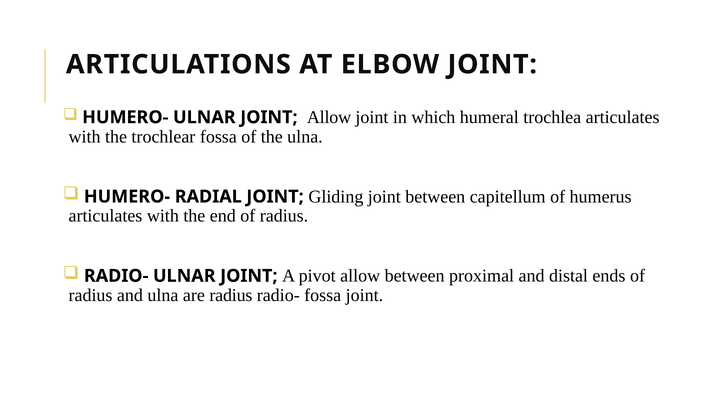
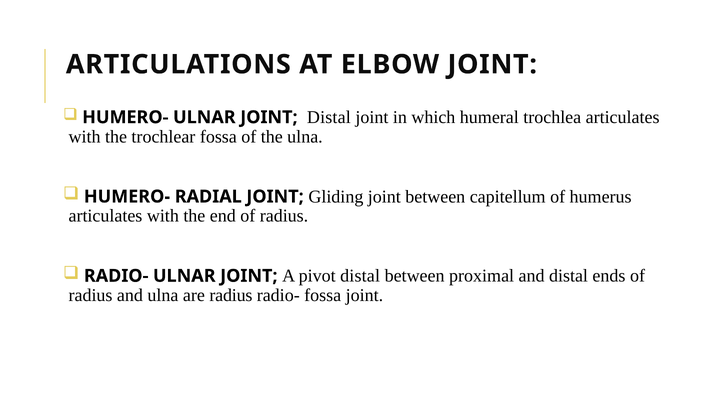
JOINT Allow: Allow -> Distal
pivot allow: allow -> distal
